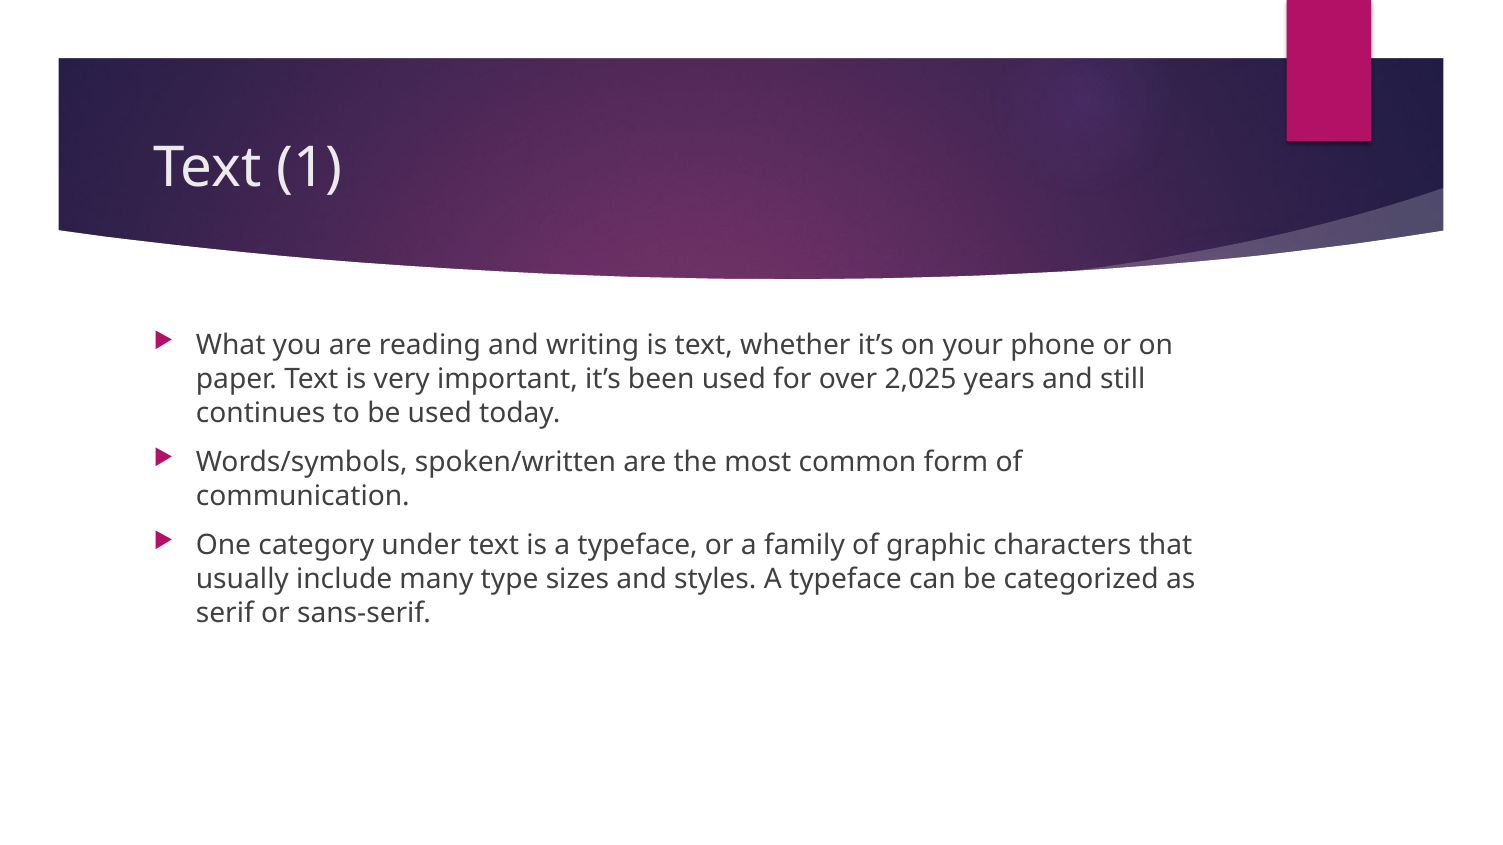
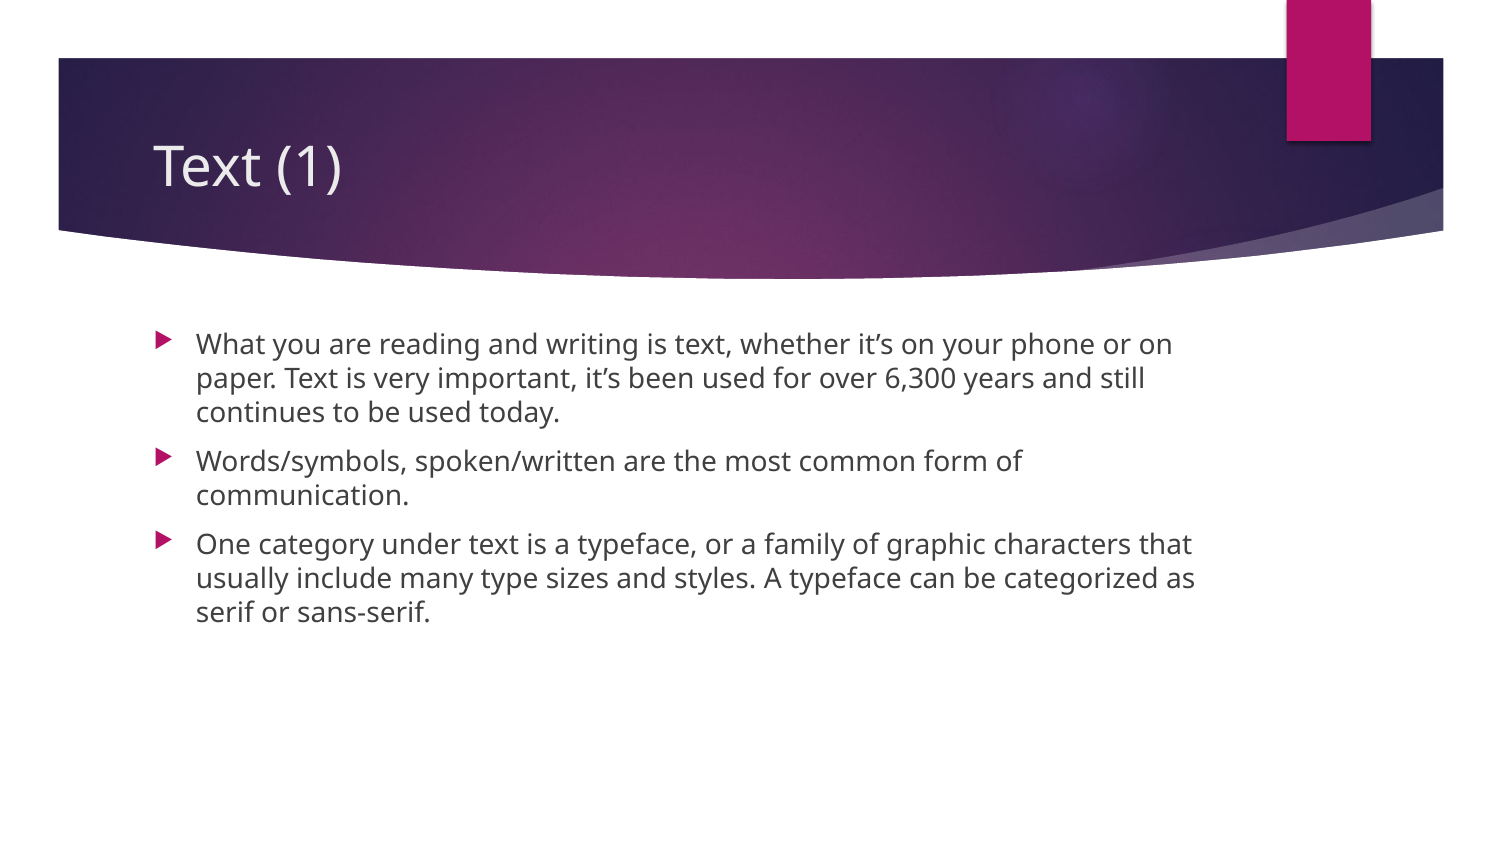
2,025: 2,025 -> 6,300
